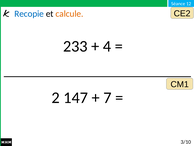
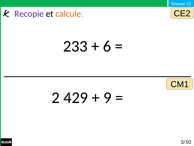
Recopie colour: blue -> purple
4: 4 -> 6
147: 147 -> 429
7: 7 -> 9
